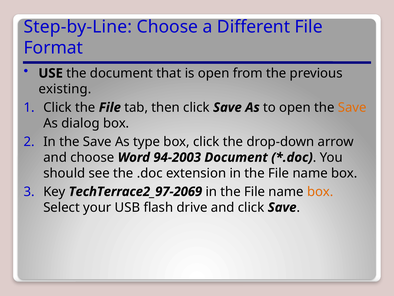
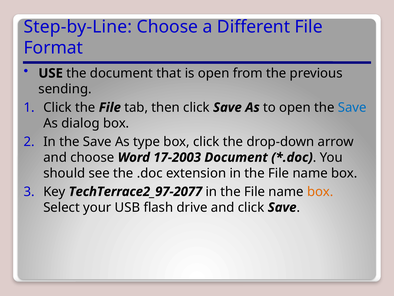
existing: existing -> sending
Save at (352, 107) colour: orange -> blue
94-2003: 94-2003 -> 17-2003
TechTerrace2_97-2069: TechTerrace2_97-2069 -> TechTerrace2_97-2077
